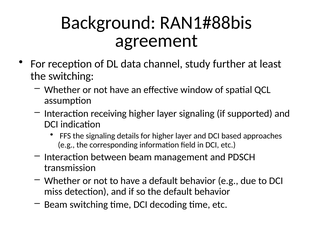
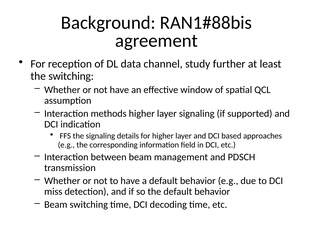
receiving: receiving -> methods
